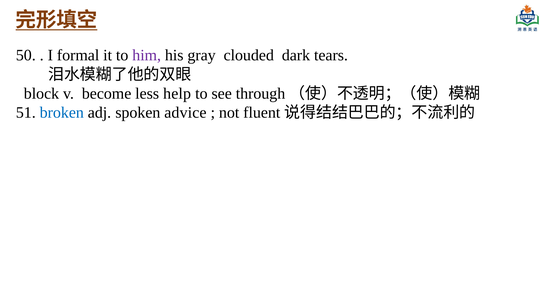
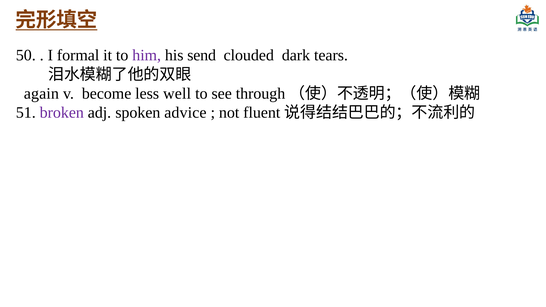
gray: gray -> send
block: block -> again
help: help -> well
broken colour: blue -> purple
